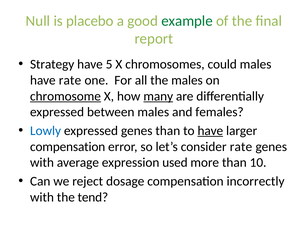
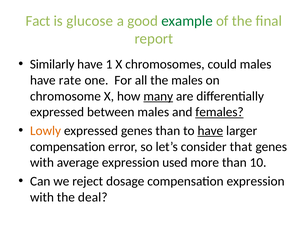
Null: Null -> Fact
placebo: placebo -> glucose
Strategy: Strategy -> Similarly
5: 5 -> 1
chromosome underline: present -> none
females underline: none -> present
Lowly colour: blue -> orange
consider rate: rate -> that
compensation incorrectly: incorrectly -> expression
tend: tend -> deal
